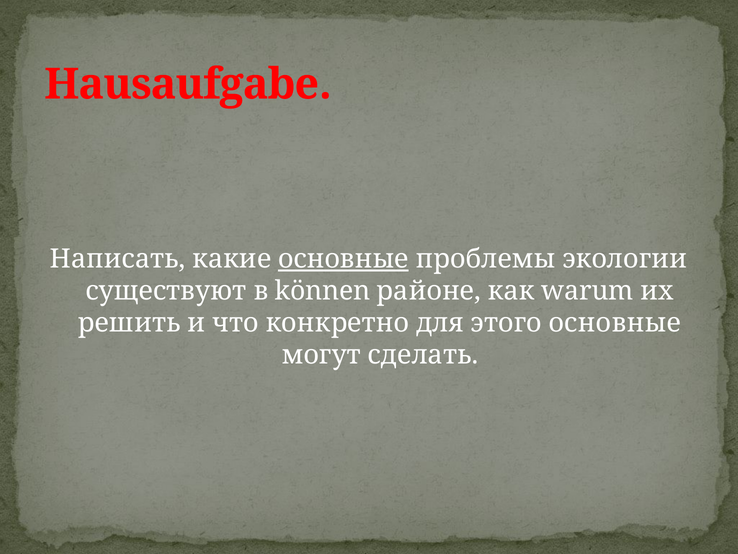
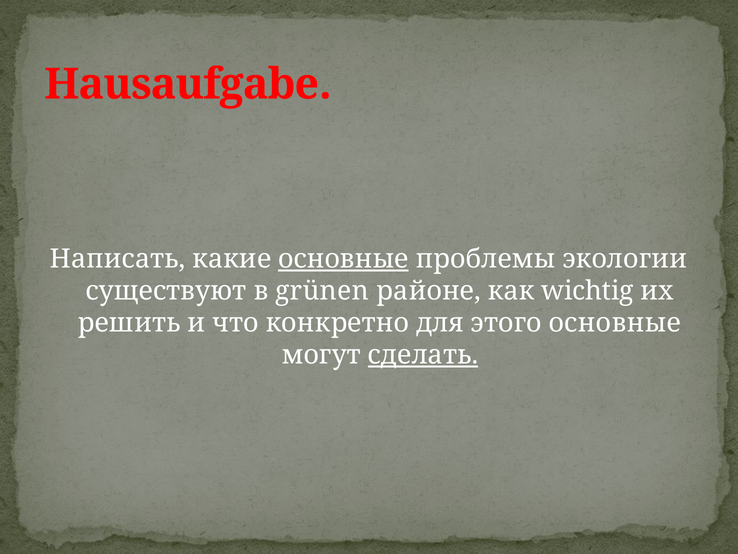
können: können -> grünen
warum: warum -> wichtig
сделать underline: none -> present
